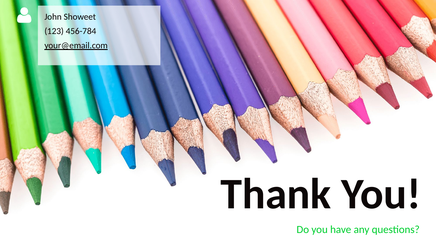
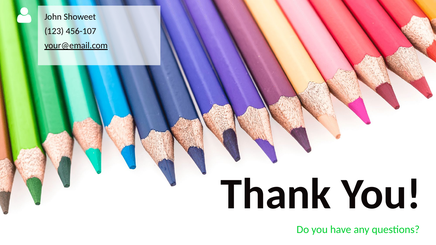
456-784: 456-784 -> 456-107
